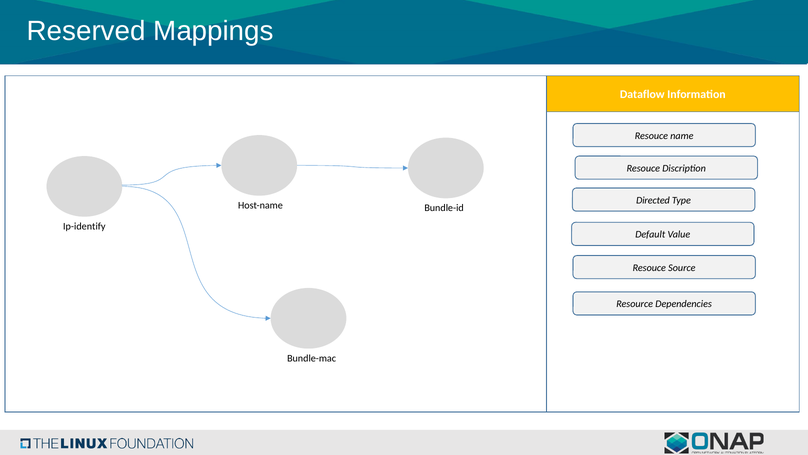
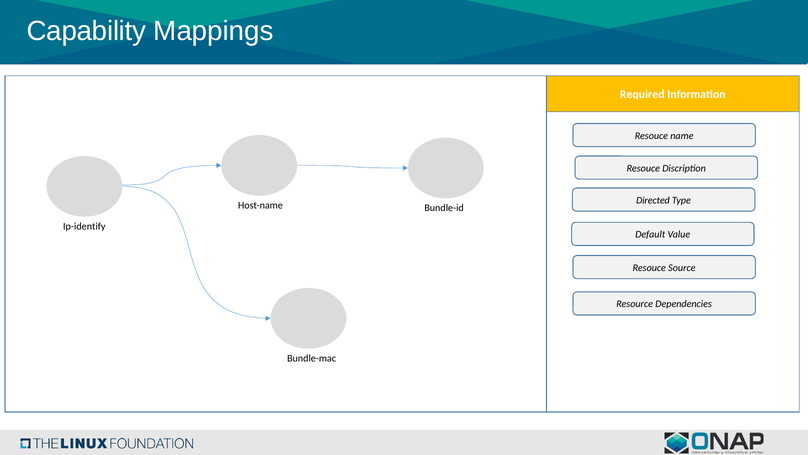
Reserved: Reserved -> Capability
Dataflow: Dataflow -> Required
